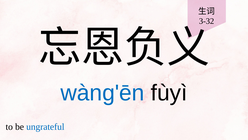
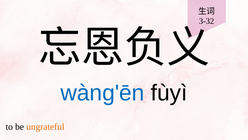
ungrateful colour: blue -> orange
